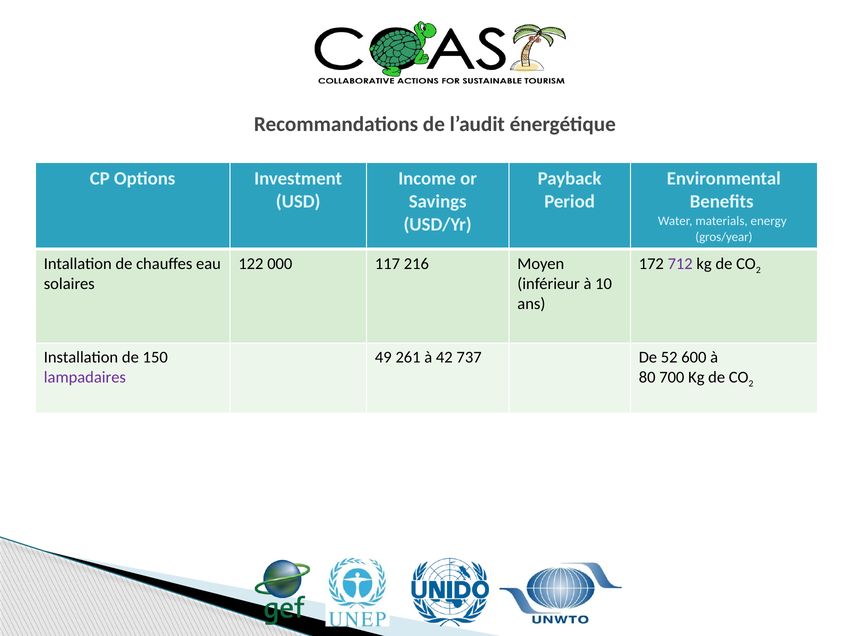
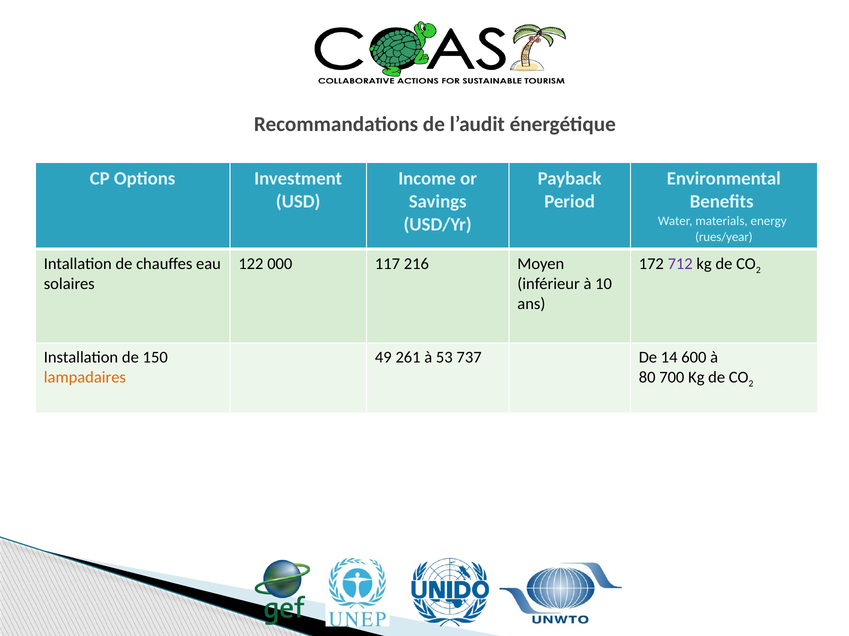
gros/year: gros/year -> rues/year
42: 42 -> 53
52: 52 -> 14
lampadaires colour: purple -> orange
